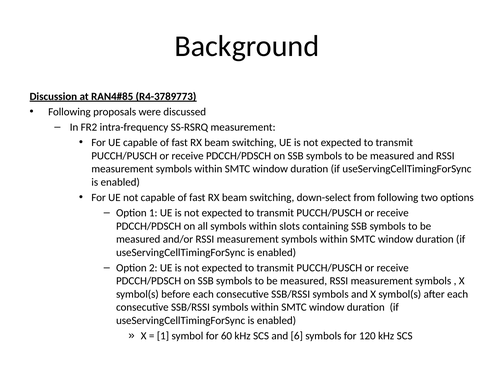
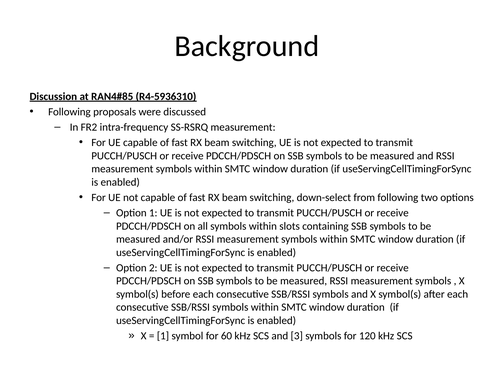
R4-3789773: R4-3789773 -> R4-5936310
6: 6 -> 3
